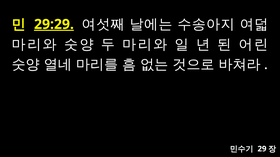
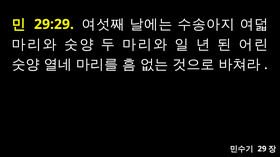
29:29 underline: present -> none
